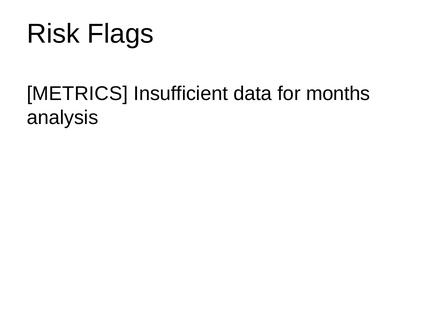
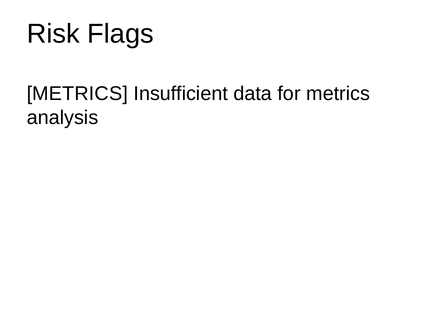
for months: months -> metrics
